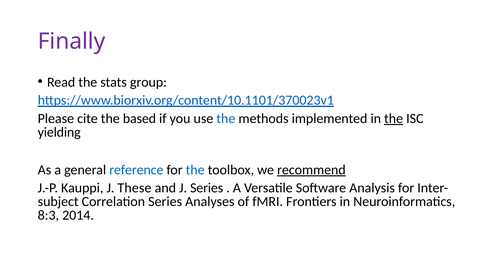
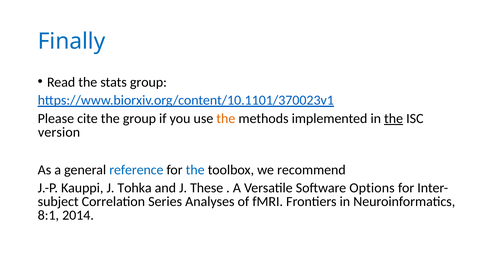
Finally colour: purple -> blue
the based: based -> group
the at (226, 119) colour: blue -> orange
yielding: yielding -> version
recommend underline: present -> none
These: These -> Tohka
J Series: Series -> These
Analysis: Analysis -> Options
8:3: 8:3 -> 8:1
